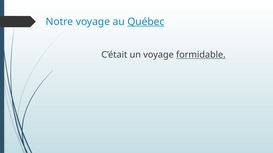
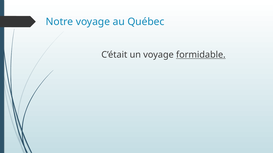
Québec underline: present -> none
